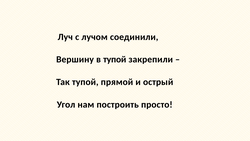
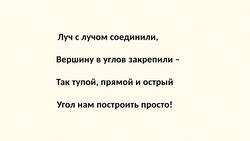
в тупой: тупой -> углов
